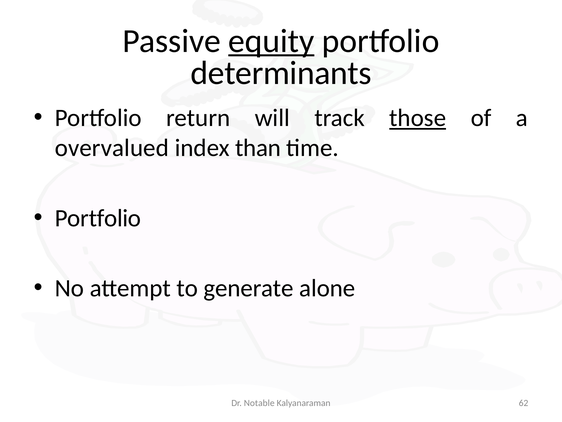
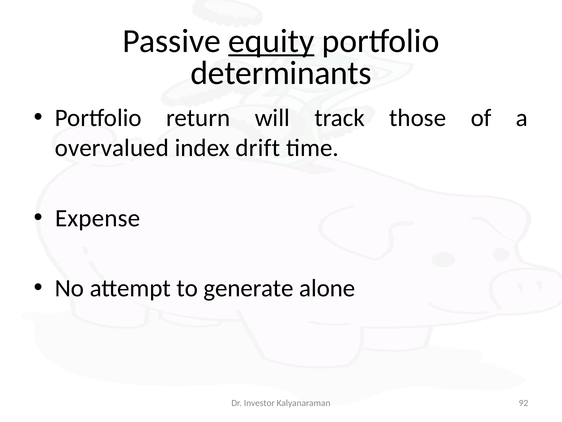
those underline: present -> none
than: than -> drift
Portfolio at (98, 218): Portfolio -> Expense
Notable: Notable -> Investor
62: 62 -> 92
